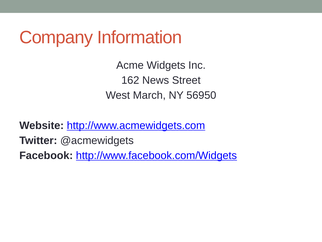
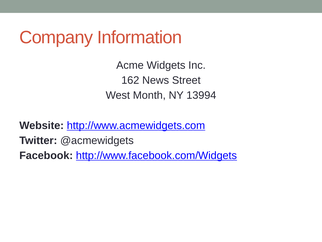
March: March -> Month
56950: 56950 -> 13994
